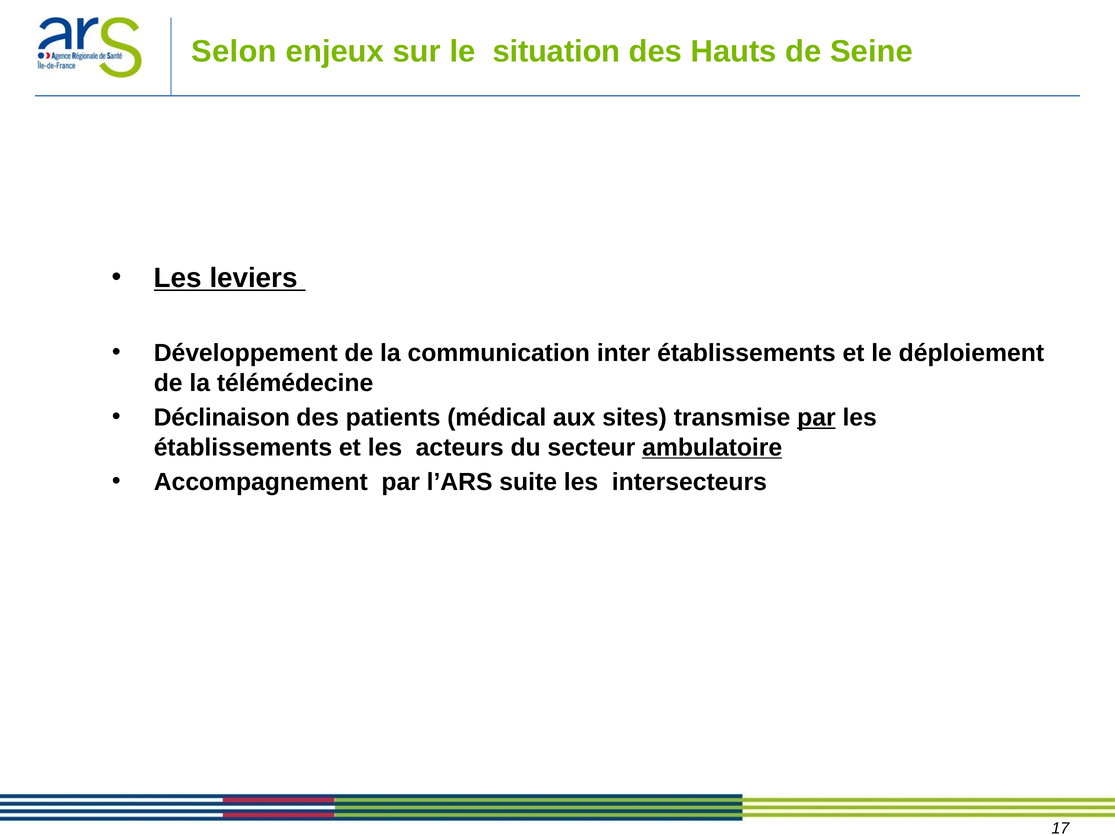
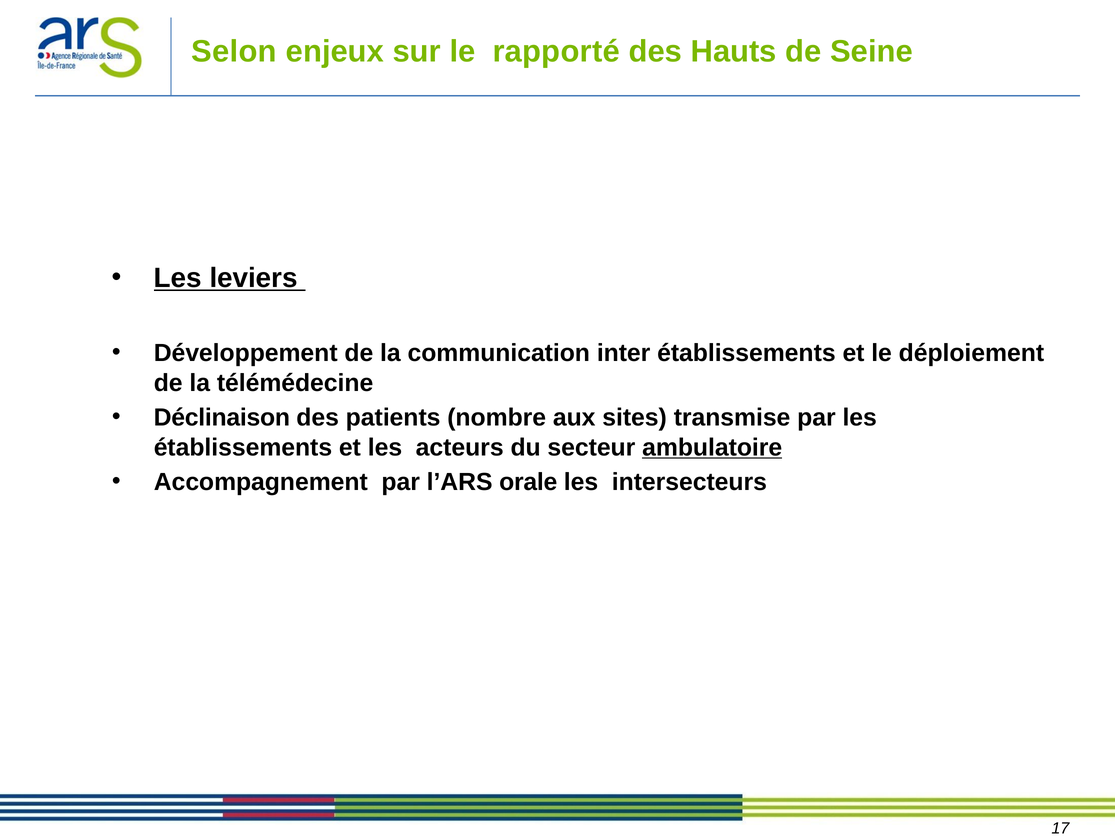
situation: situation -> rapporté
médical: médical -> nombre
par at (816, 418) underline: present -> none
suite: suite -> orale
